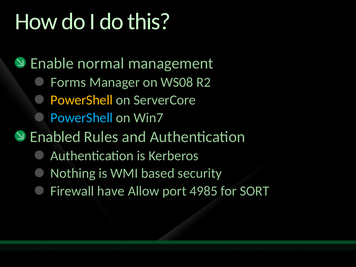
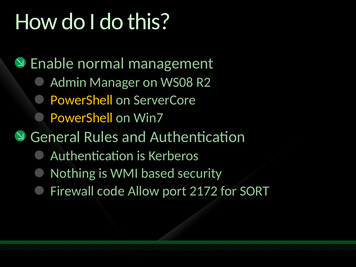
Forms: Forms -> Admin
PowerShell at (82, 118) colour: light blue -> yellow
Enabled: Enabled -> General
have: have -> code
4985: 4985 -> 2172
